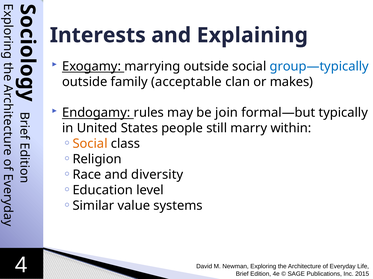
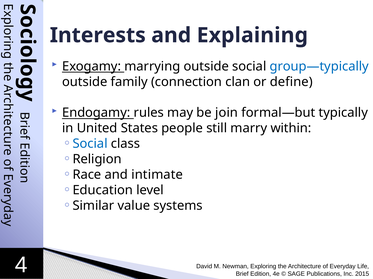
acceptable: acceptable -> connection
makes: makes -> define
Social at (90, 144) colour: orange -> blue
diversity: diversity -> intimate
